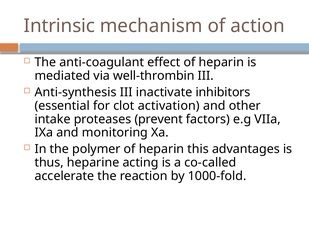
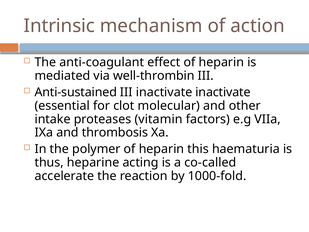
Anti-synthesis: Anti-synthesis -> Anti-sustained
inactivate inhibitors: inhibitors -> inactivate
activation: activation -> molecular
prevent: prevent -> vitamin
monitoring: monitoring -> thrombosis
advantages: advantages -> haematuria
